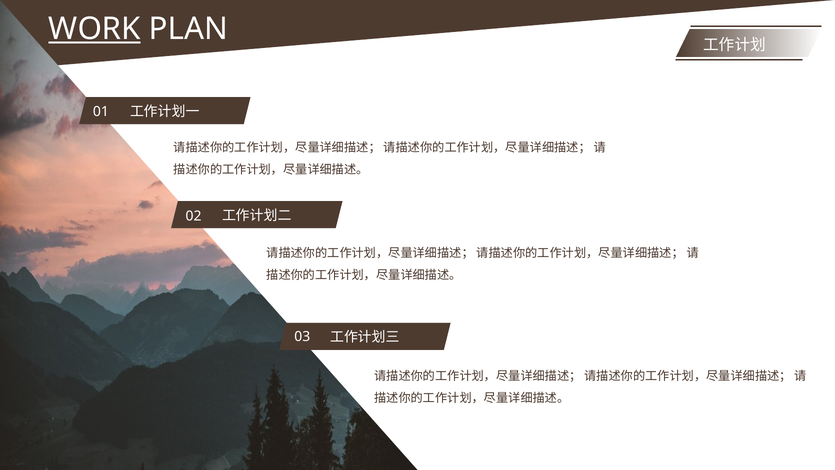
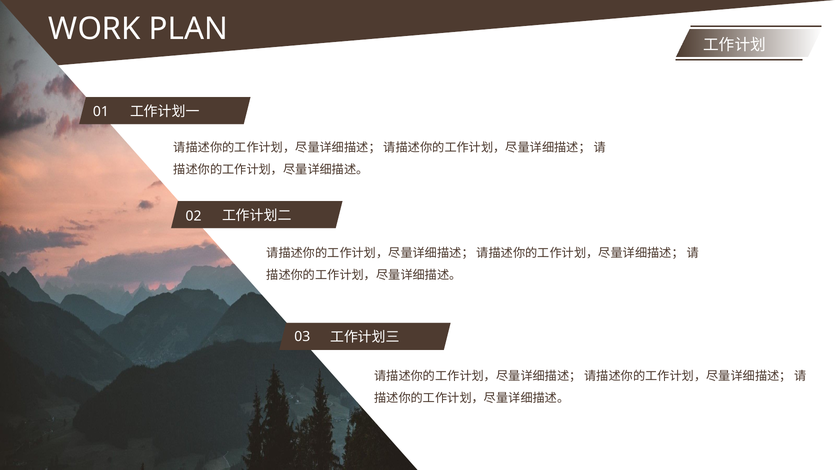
WORK underline: present -> none
